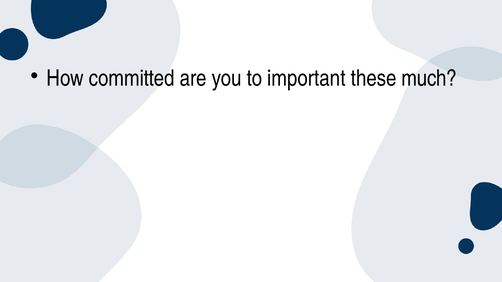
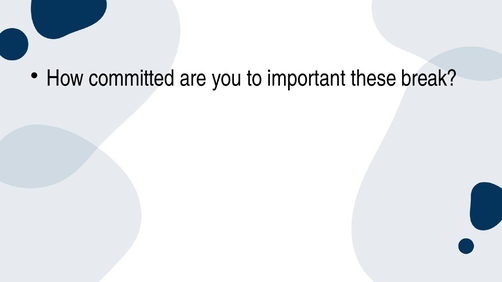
much: much -> break
